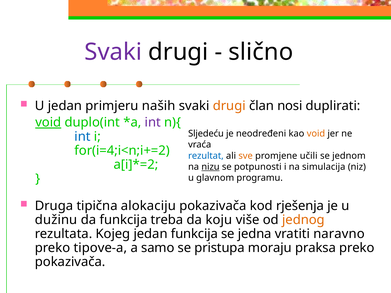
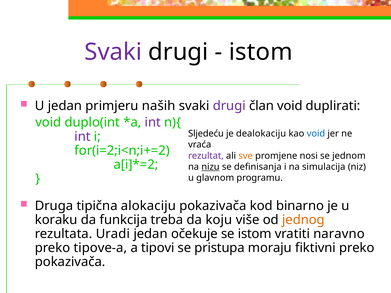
slično at (261, 52): slično -> istom
drugi at (229, 106) colour: orange -> purple
član nosi: nosi -> void
void at (48, 123) underline: present -> none
neodređeni: neodređeni -> dealokaciju
void at (316, 134) colour: orange -> blue
int at (82, 137) colour: blue -> purple
for(i=4;i<n;i+=2: for(i=4;i<n;i+=2 -> for(i=2;i<n;i+=2
rezultat colour: blue -> purple
učili: učili -> nosi
potpunosti: potpunosti -> definisanja
rješenja: rješenja -> binarno
dužinu: dužinu -> koraku
Kojeg: Kojeg -> Uradi
jedan funkcija: funkcija -> očekuje
se jedna: jedna -> istom
samo: samo -> tipovi
praksa: praksa -> fiktivni
